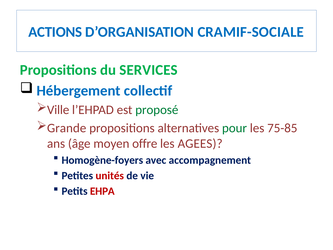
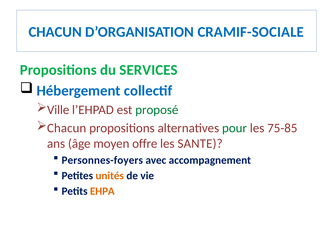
ACTIONS at (55, 32): ACTIONS -> CHACUN
Grande at (67, 128): Grande -> Chacun
AGEES: AGEES -> SANTE
Homogène-foyers: Homogène-foyers -> Personnes-foyers
unités colour: red -> orange
EHPA colour: red -> orange
